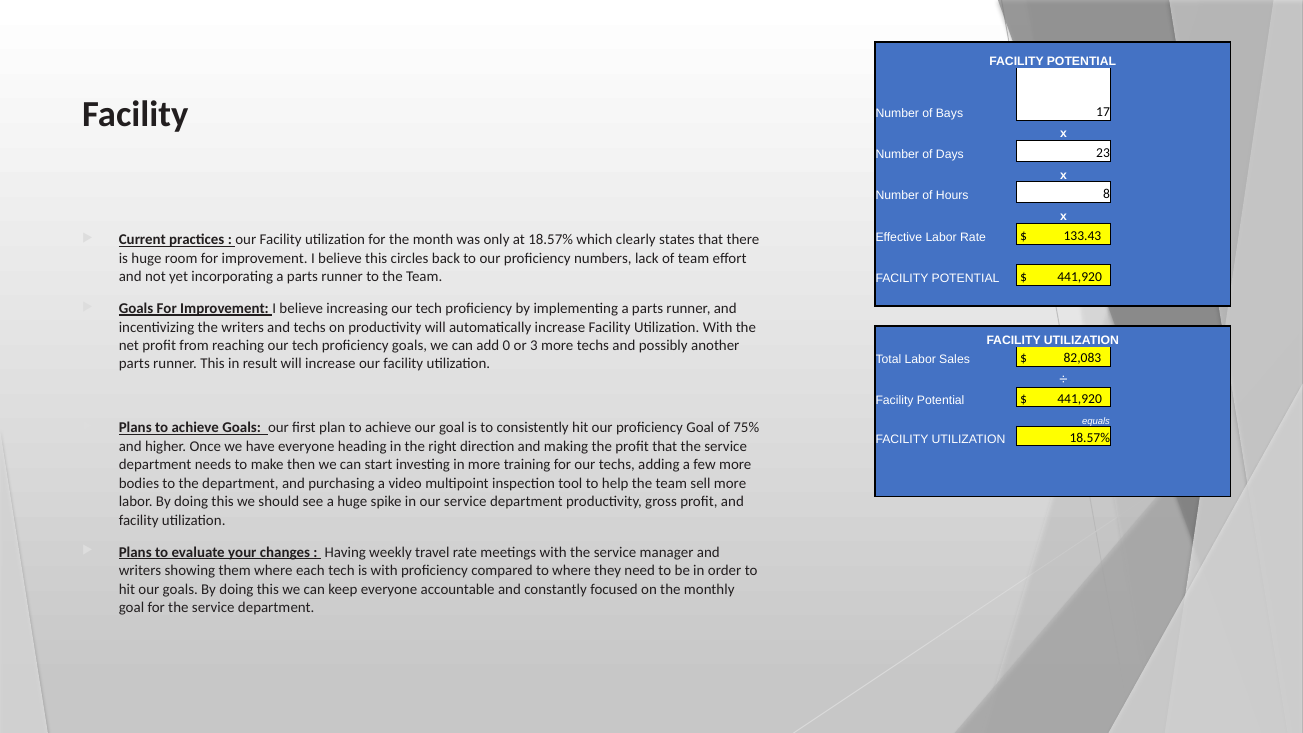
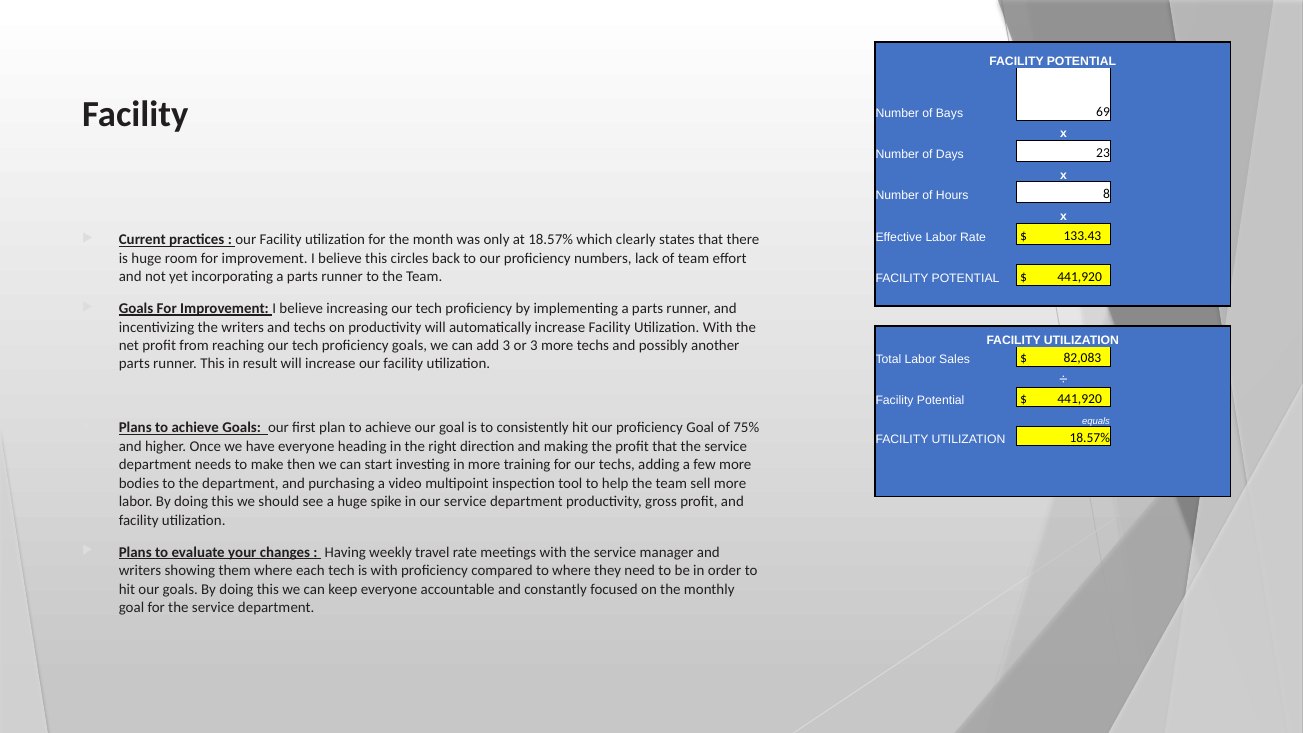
17: 17 -> 69
add 0: 0 -> 3
